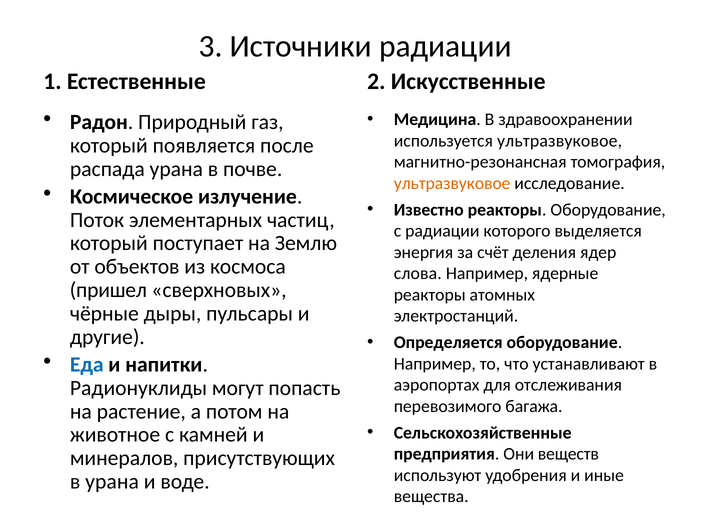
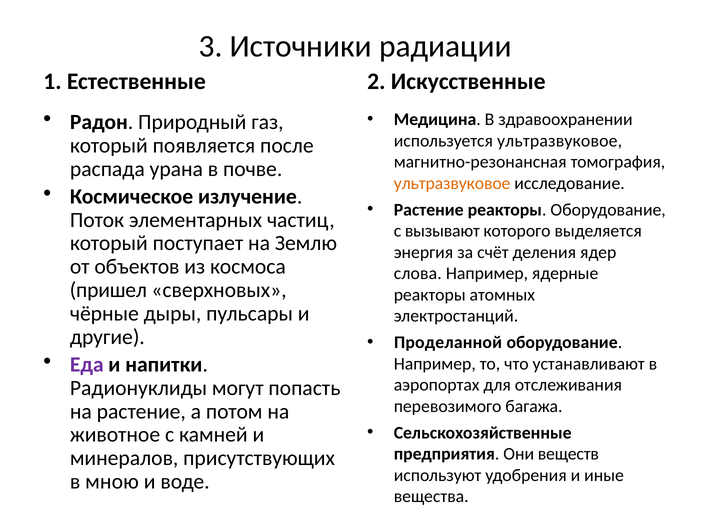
Известно at (429, 210): Известно -> Растение
с радиации: радиации -> вызывают
Определяется: Определяется -> Проделанной
Еда colour: blue -> purple
в урана: урана -> мною
